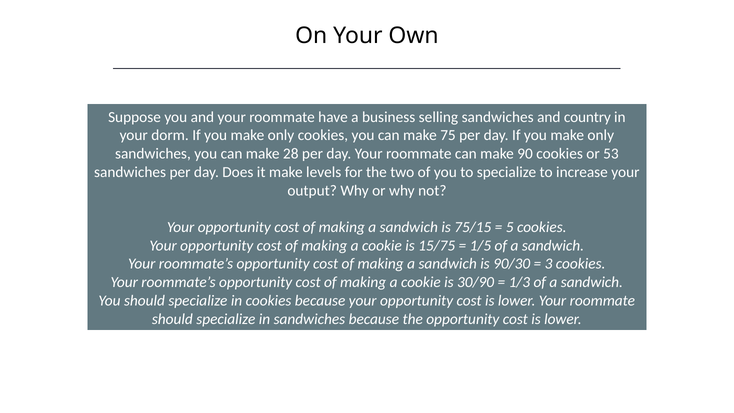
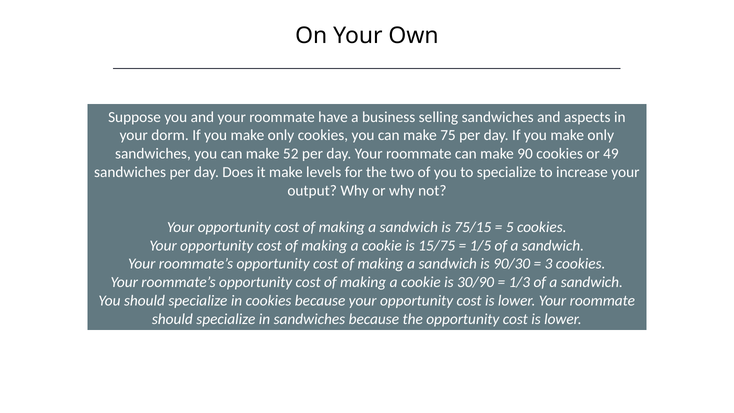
country: country -> aspects
28: 28 -> 52
53: 53 -> 49
